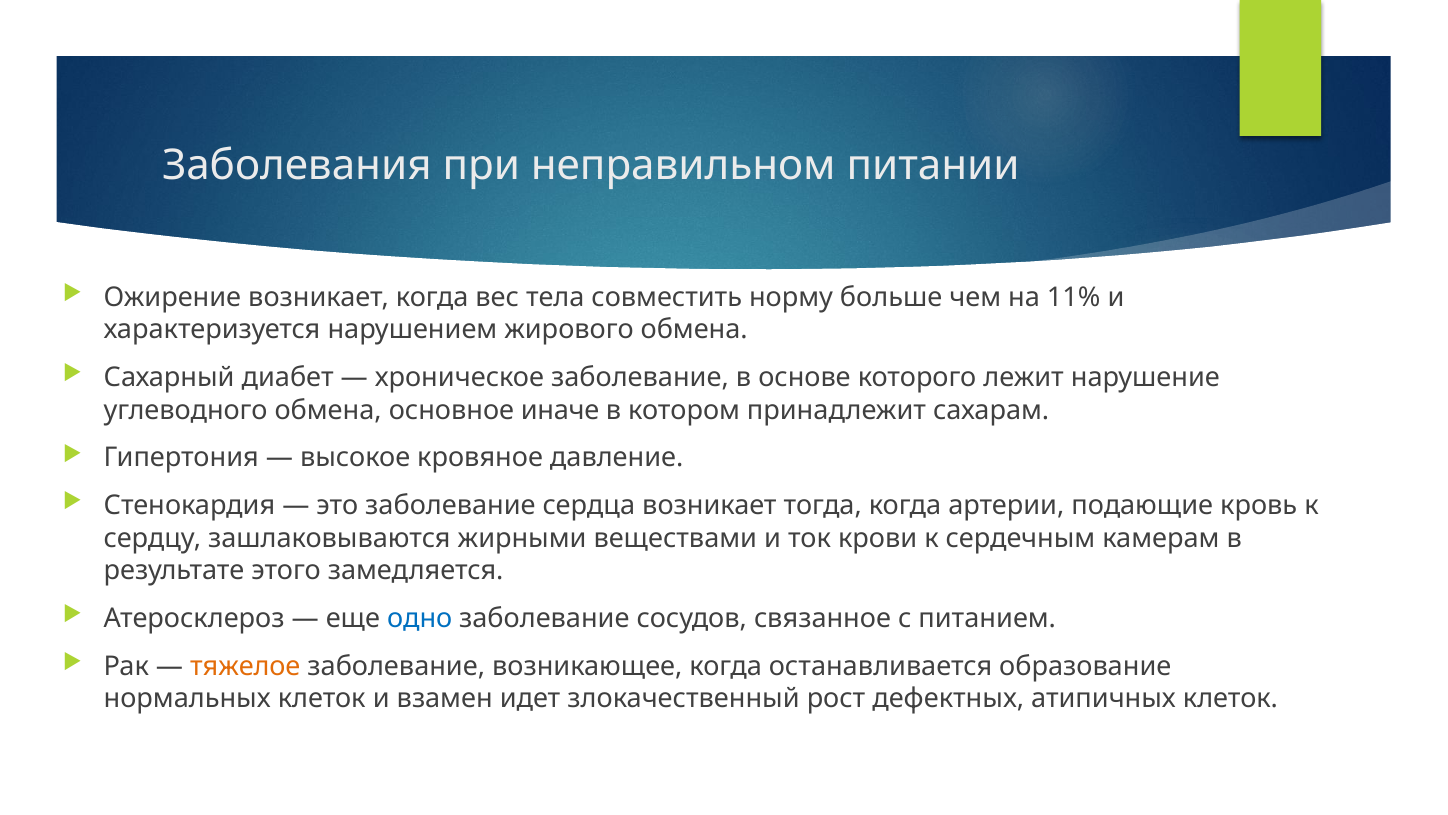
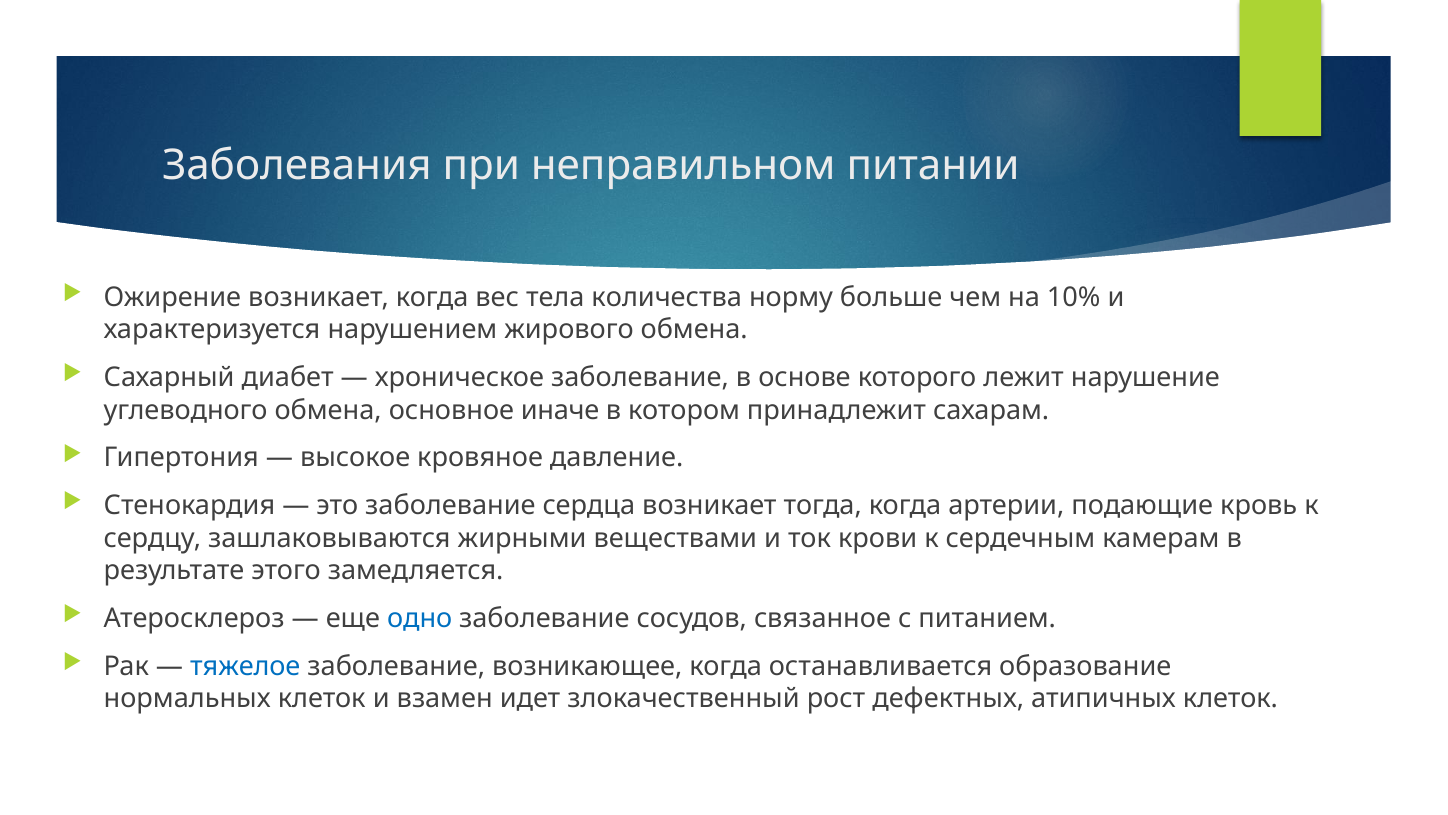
совместить: совместить -> количества
11%: 11% -> 10%
тяжелое colour: orange -> blue
